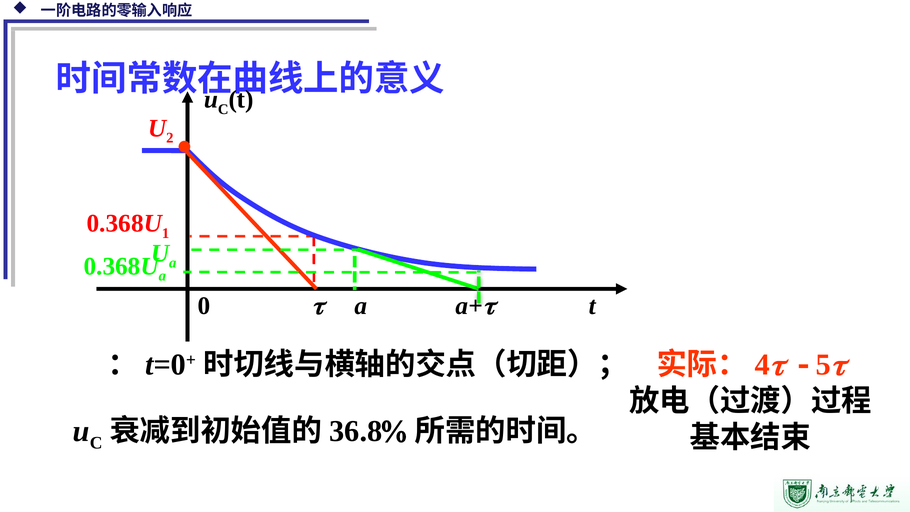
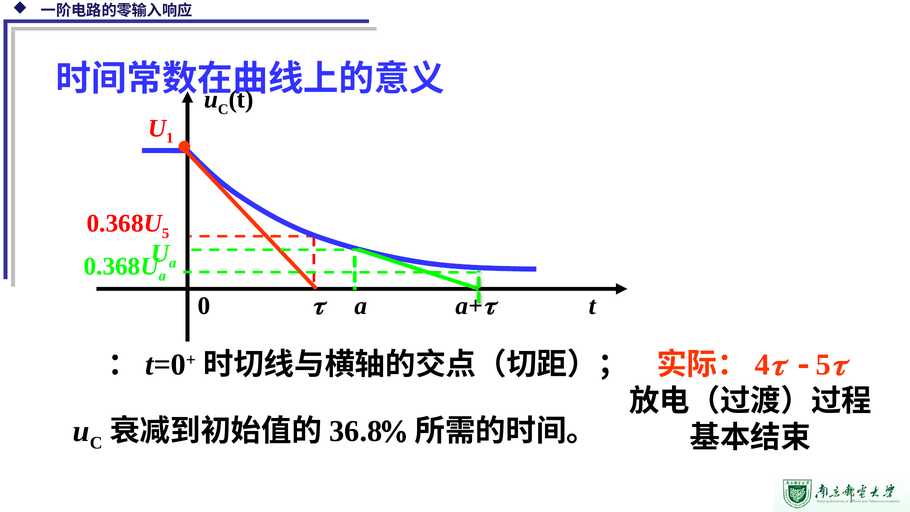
2: 2 -> 1
1 at (166, 233): 1 -> 5
